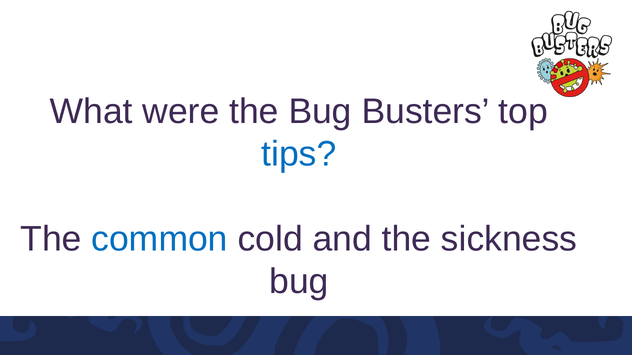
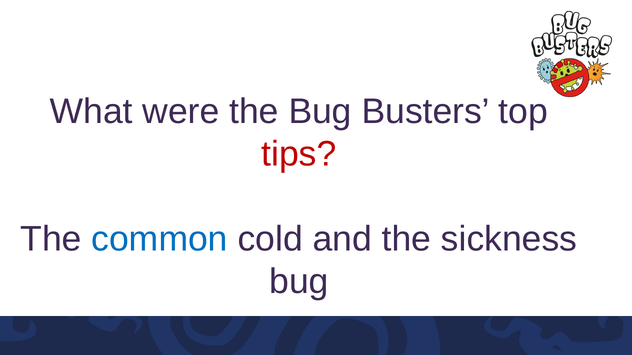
tips colour: blue -> red
